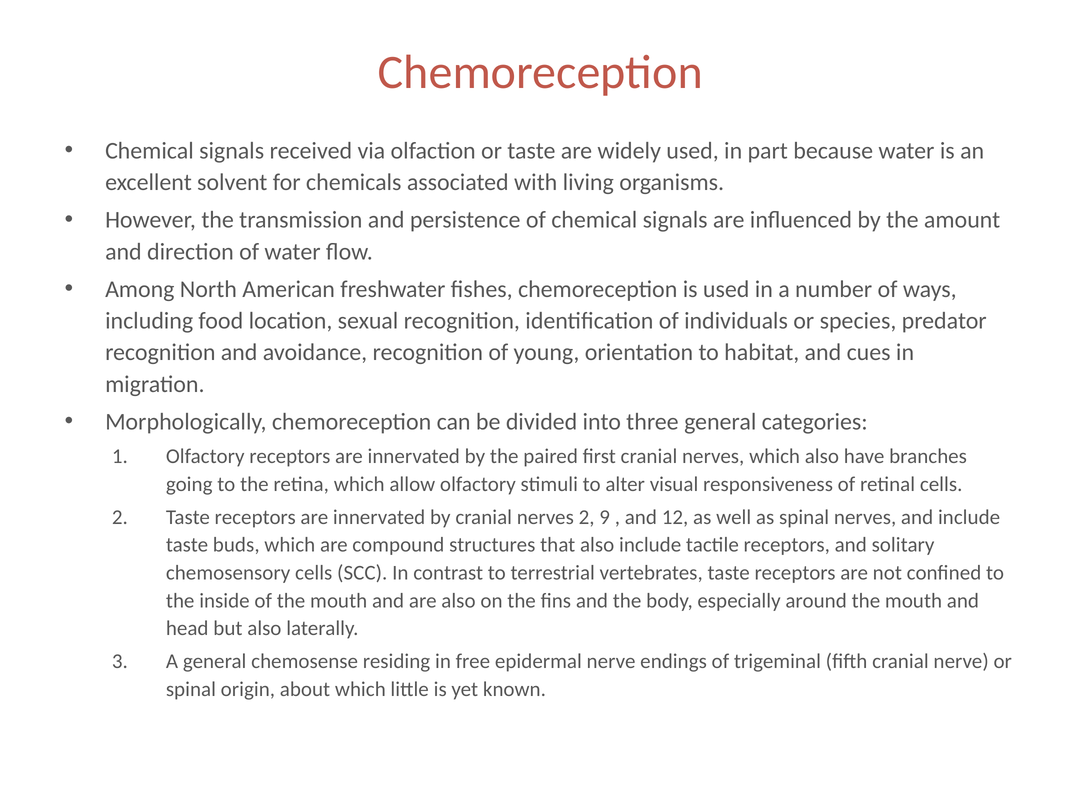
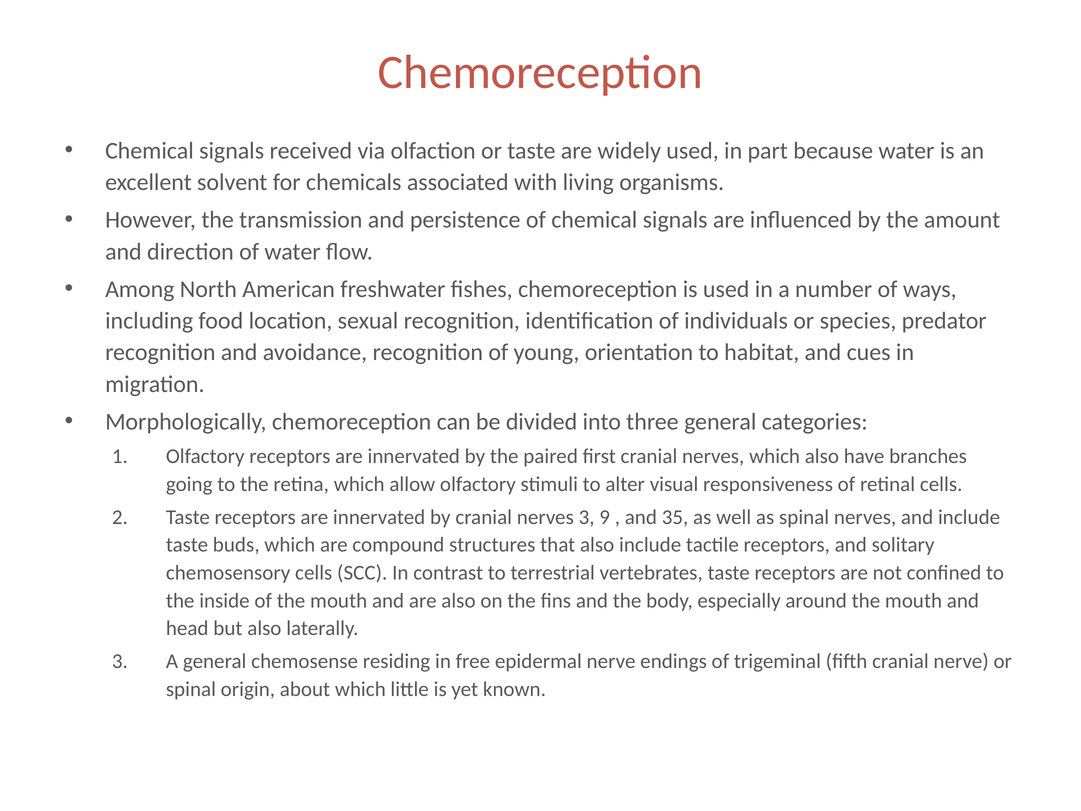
nerves 2: 2 -> 3
12: 12 -> 35
